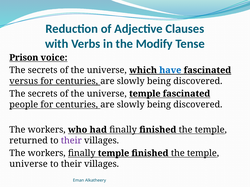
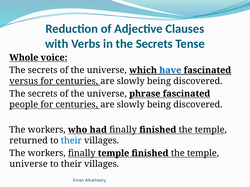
in the Modify: Modify -> Secrets
Prison: Prison -> Whole
universe temple: temple -> phrase
their at (71, 141) colour: purple -> blue
